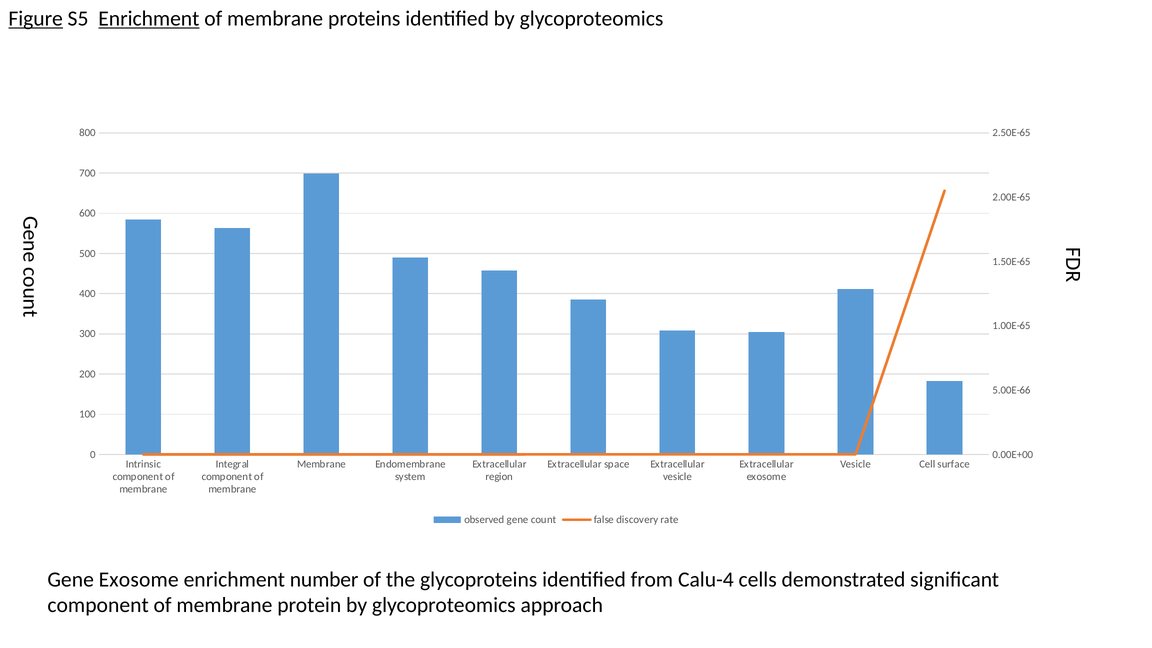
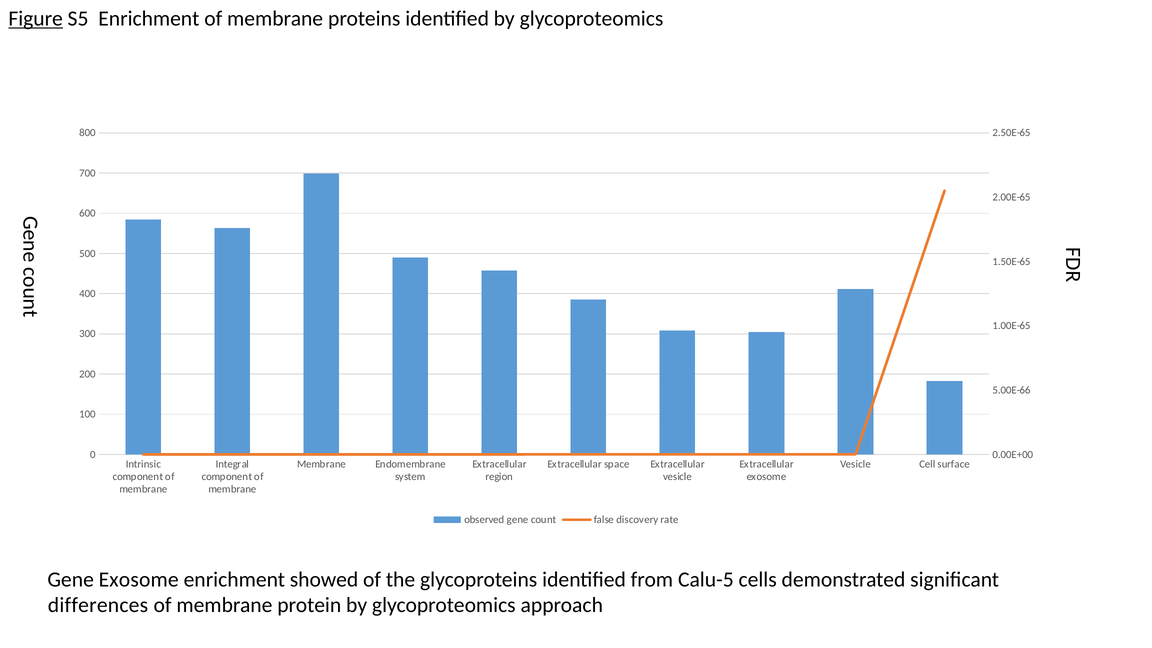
Enrichment at (149, 19) underline: present -> none
number: number -> showed
Calu-4: Calu-4 -> Calu-5
component at (98, 605): component -> differences
